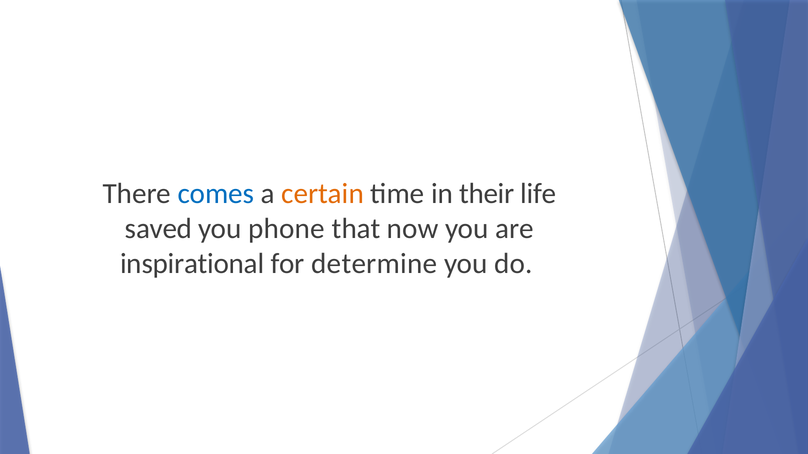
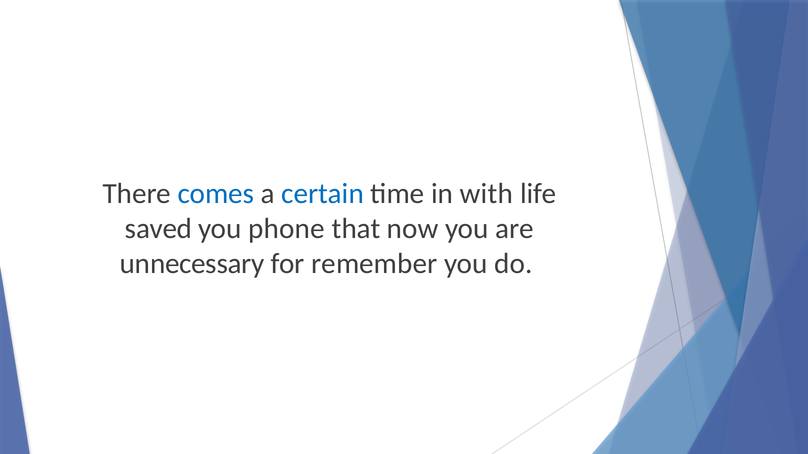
certain colour: orange -> blue
their: their -> with
inspirational: inspirational -> unnecessary
determine: determine -> remember
